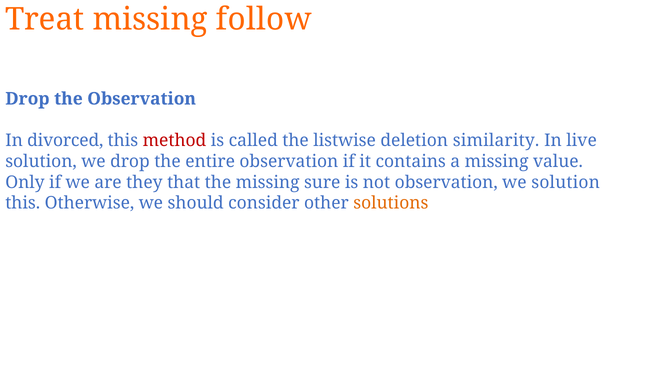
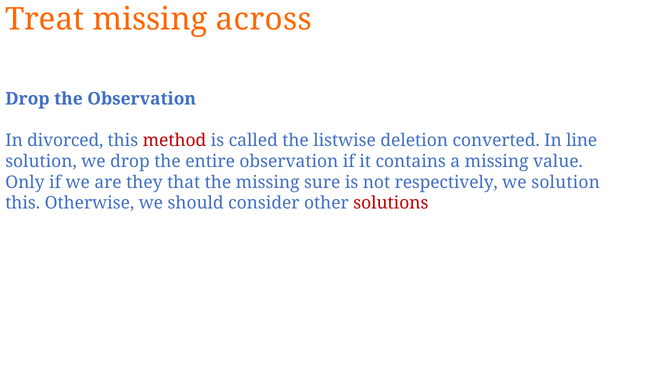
follow: follow -> across
similarity: similarity -> converted
live: live -> line
not observation: observation -> respectively
solutions colour: orange -> red
